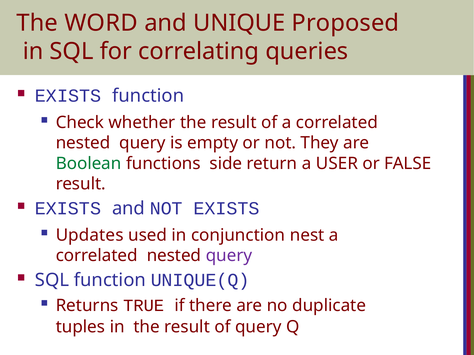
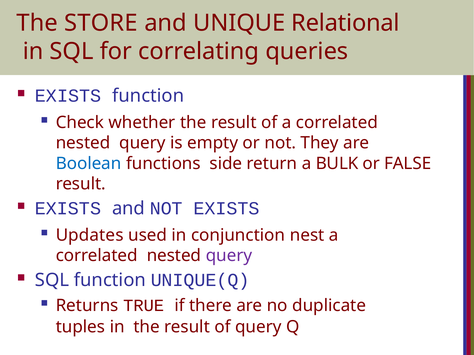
WORD: WORD -> STORE
Proposed: Proposed -> Relational
Boolean colour: green -> blue
USER: USER -> BULK
